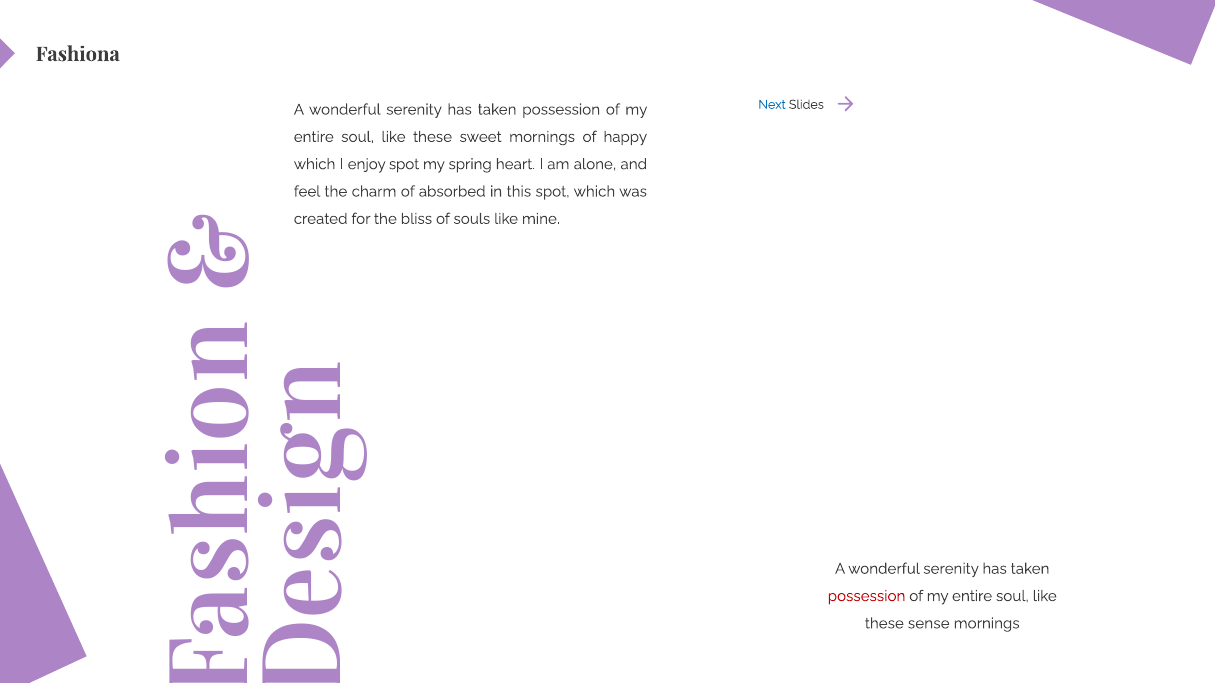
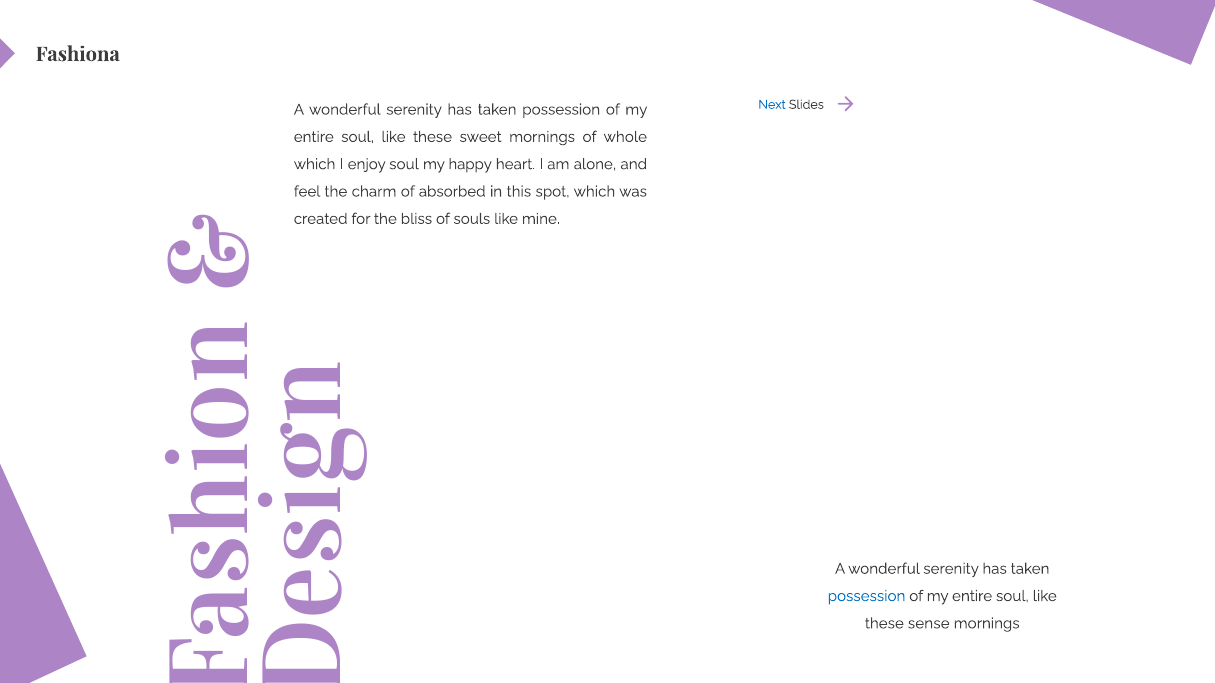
happy: happy -> whole
enjoy spot: spot -> soul
spring: spring -> happy
possession at (867, 596) colour: red -> blue
